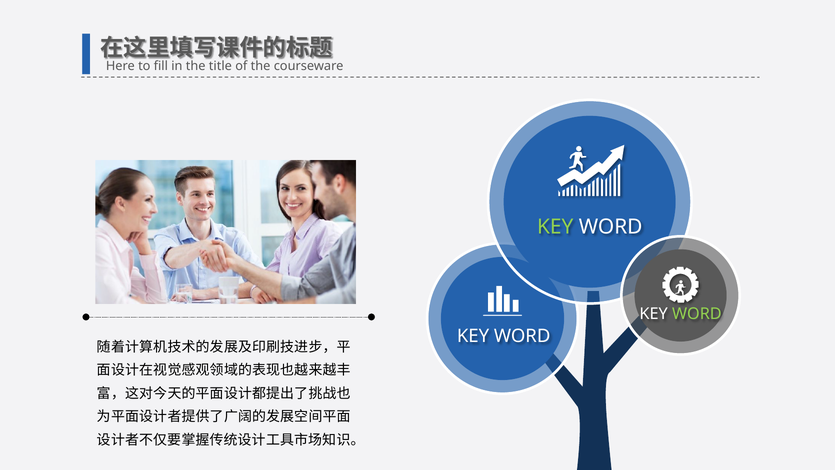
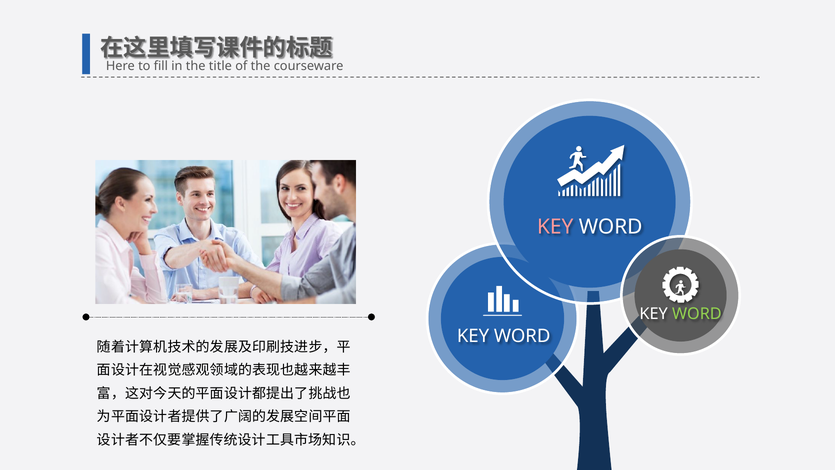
KEY at (555, 227) colour: light green -> pink
